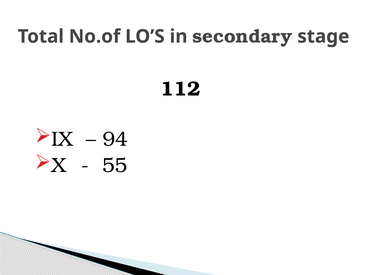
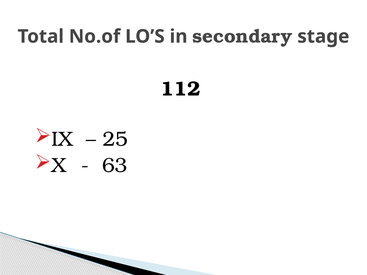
94: 94 -> 25
55: 55 -> 63
